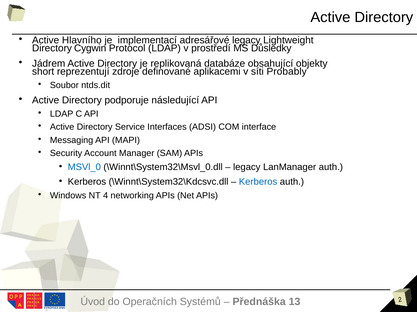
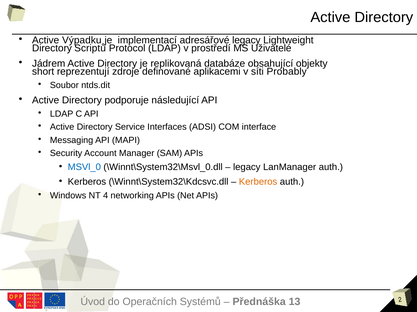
Hlavního: Hlavního -> Výpadku
Cygwin: Cygwin -> Scriptů
Důsledky: Důsledky -> Uživatelé
Kerberos at (258, 182) colour: blue -> orange
